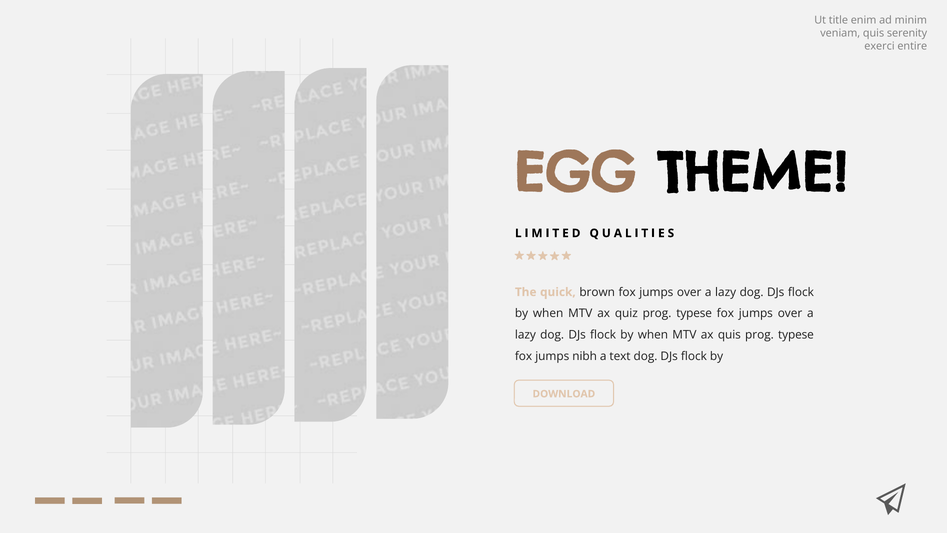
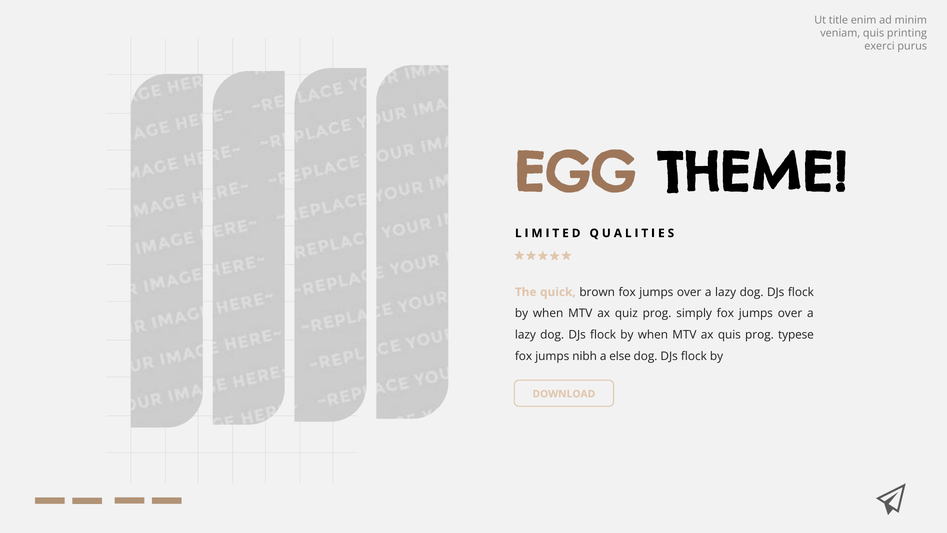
serenity: serenity -> printing
entire: entire -> purus
quiz prog typese: typese -> simply
text: text -> else
